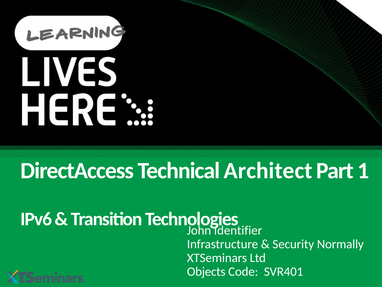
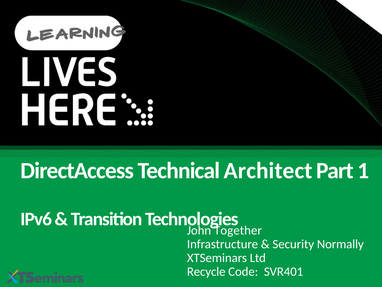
Identifier: Identifier -> Together
Objects: Objects -> Recycle
